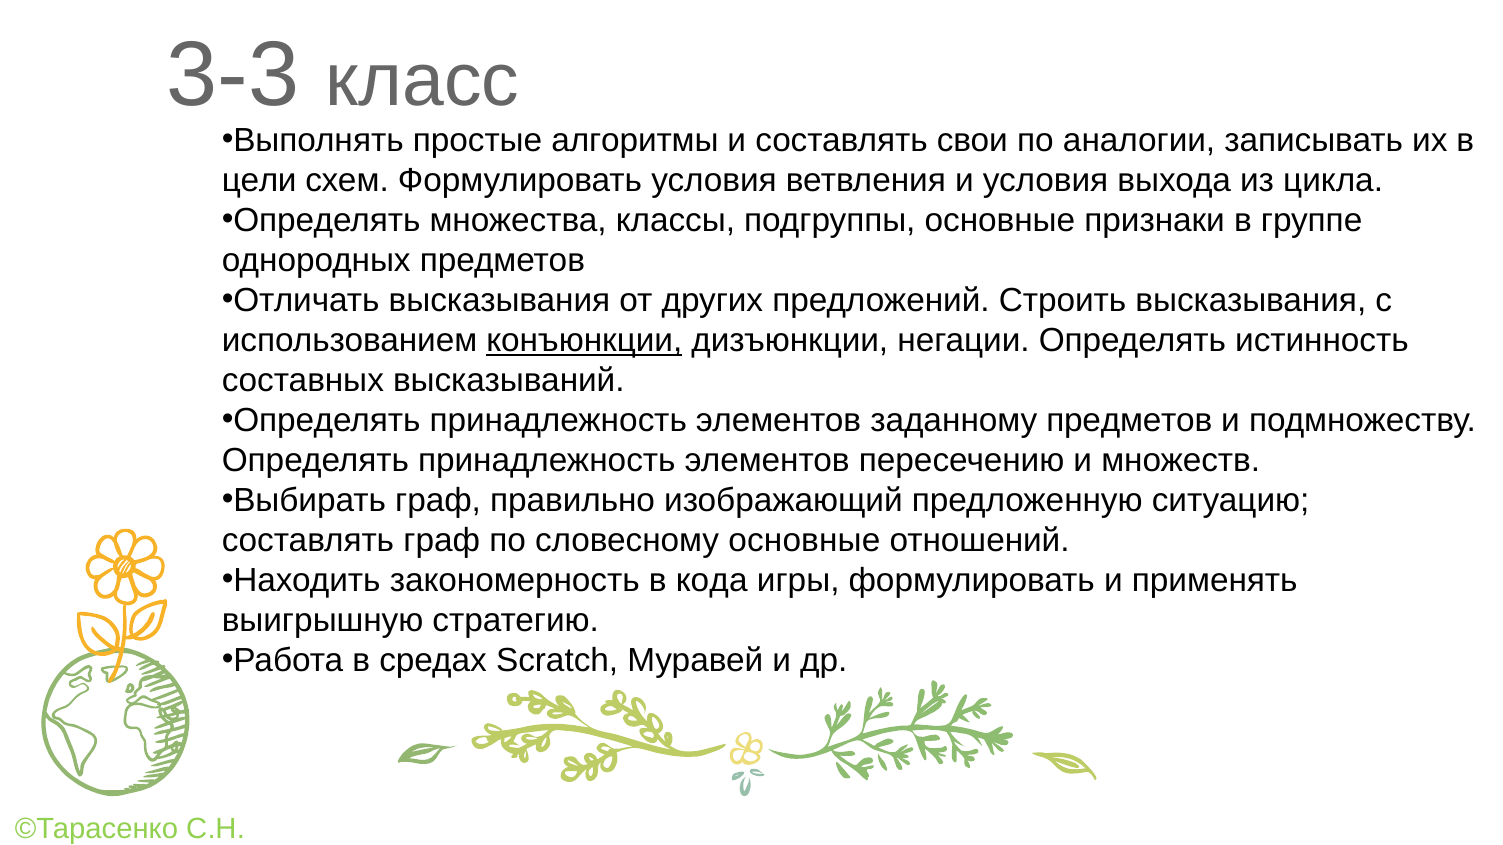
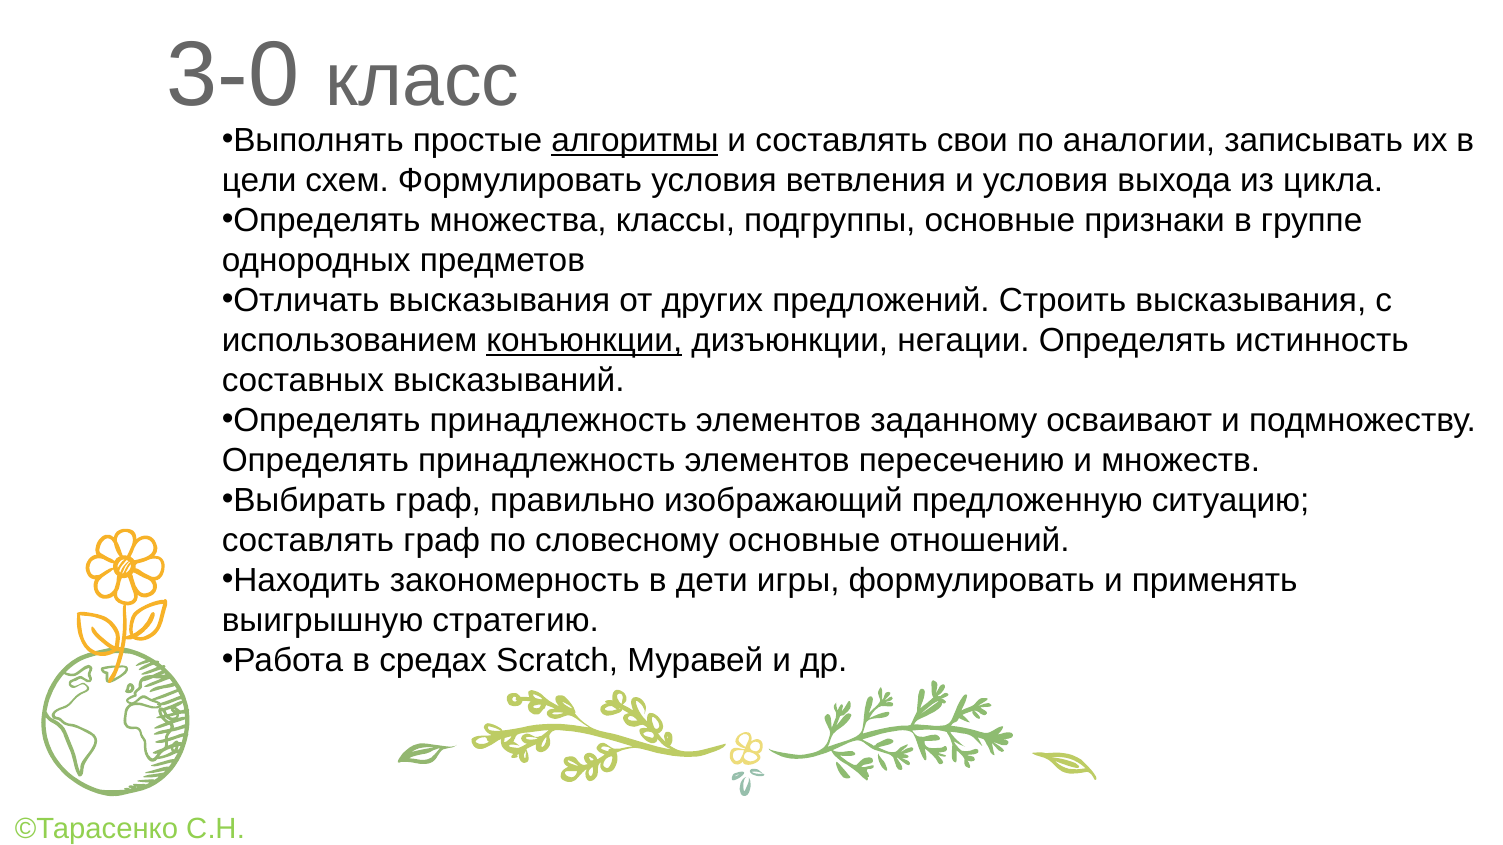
3-3: 3-3 -> 3-0
алгоритмы underline: none -> present
заданному предметов: предметов -> осваивают
кода: кода -> дети
